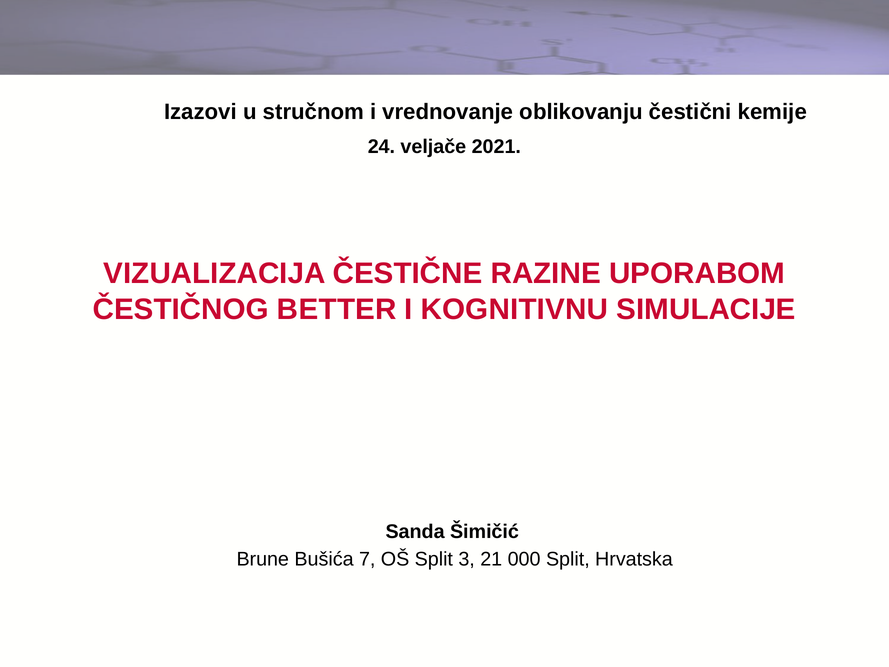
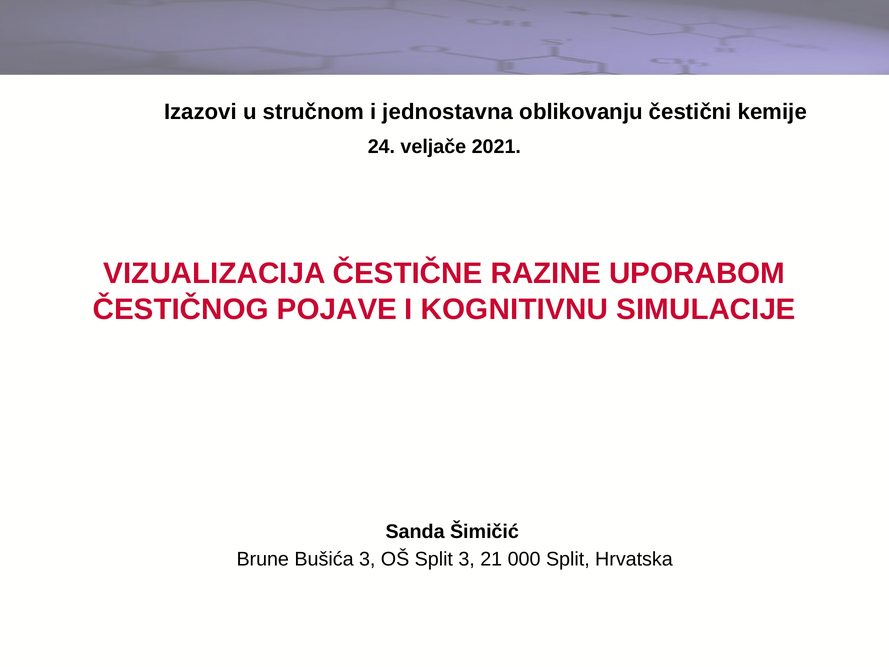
vrednovanje: vrednovanje -> jednostavna
BETTER: BETTER -> POJAVE
Bušića 7: 7 -> 3
